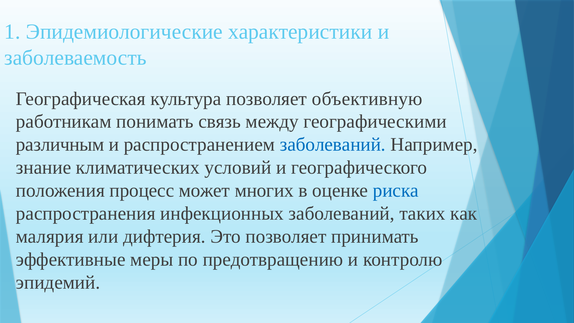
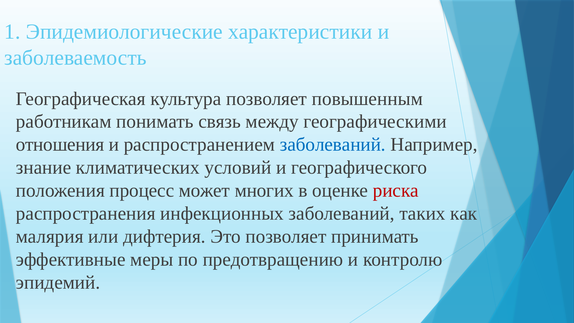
объективную: объективную -> повышенным
различным: различным -> отношения
риска colour: blue -> red
